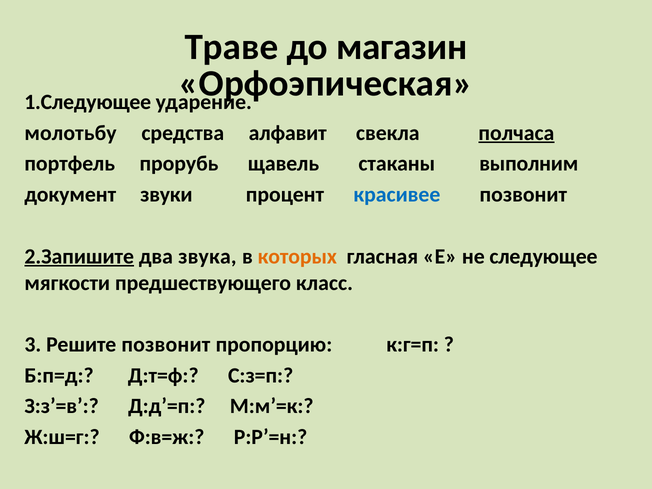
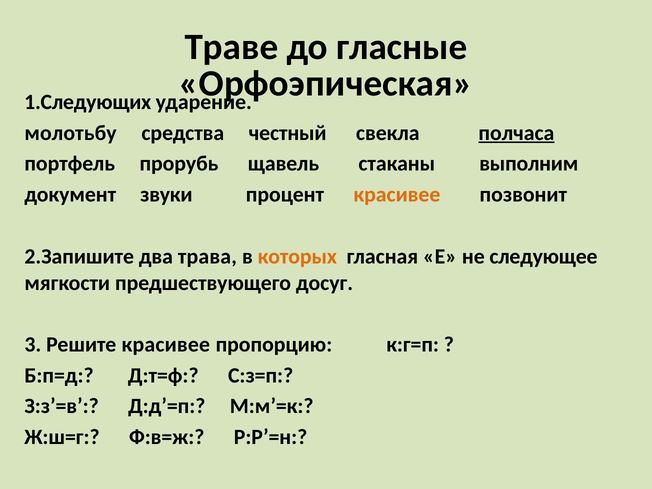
магазин: магазин -> гласные
1.Следующее: 1.Следующее -> 1.Следующих
алфавит: алфавит -> честный
красивее at (397, 195) colour: blue -> orange
2.Запишите underline: present -> none
звука: звука -> трава
класс: класс -> досуг
Решите позвонит: позвонит -> красивее
